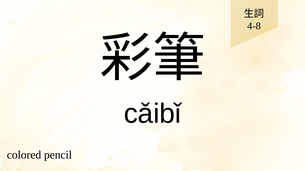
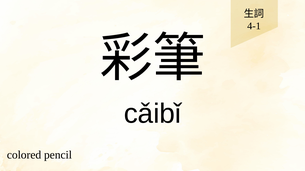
4-8: 4-8 -> 4-1
